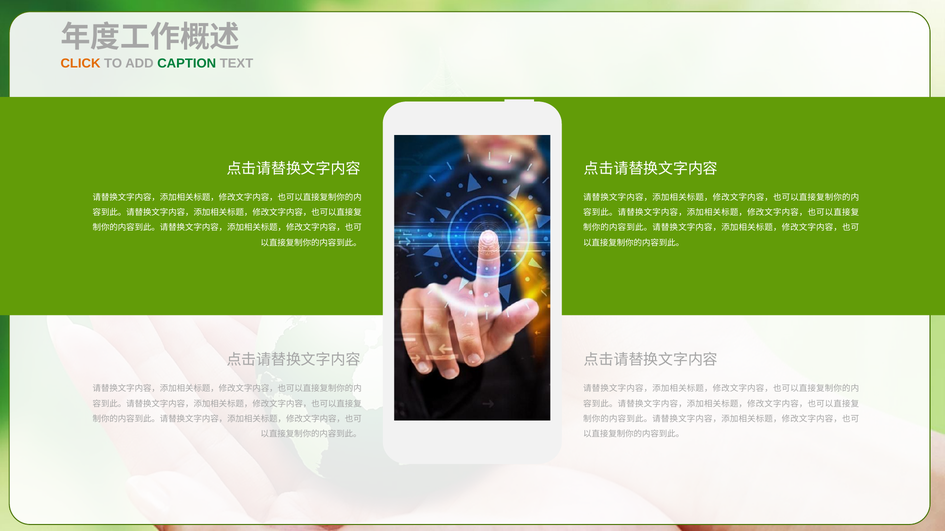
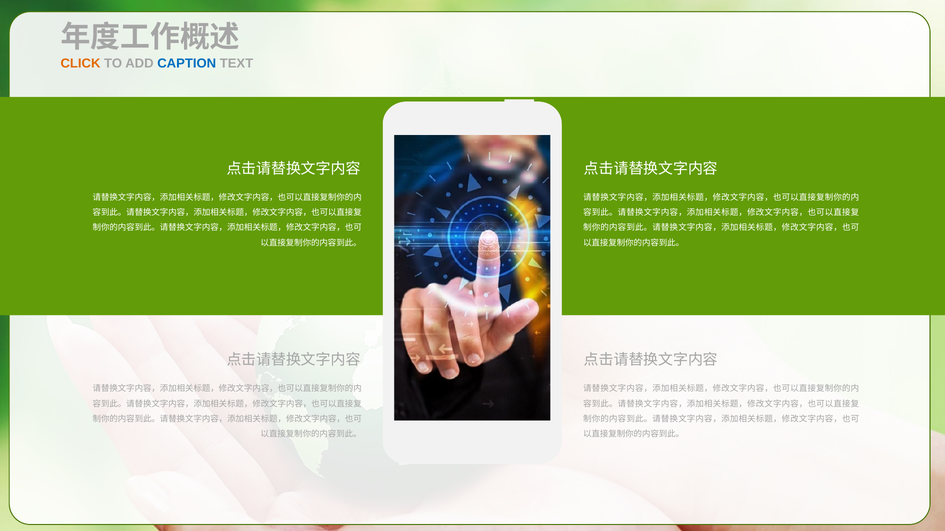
CAPTION colour: green -> blue
